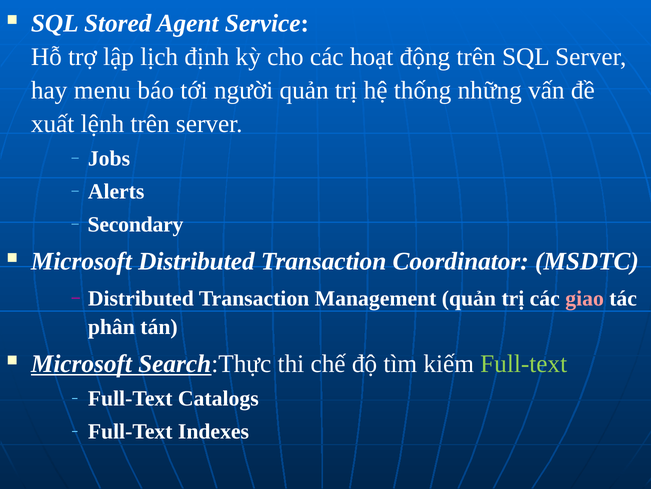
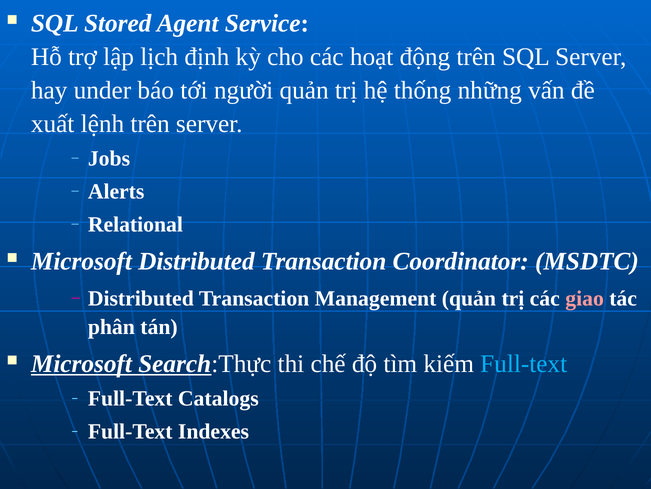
menu: menu -> under
Secondary: Secondary -> Relational
Full-text at (524, 363) colour: light green -> light blue
